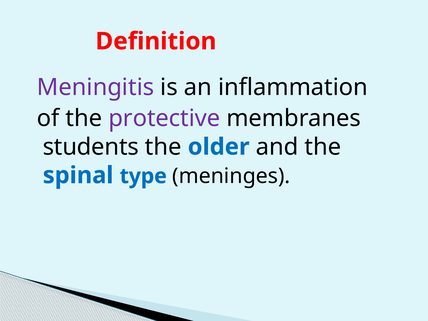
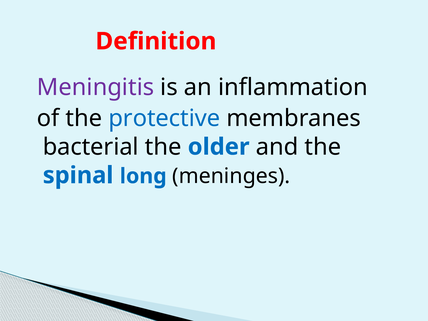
protective colour: purple -> blue
students: students -> bacterial
type: type -> long
